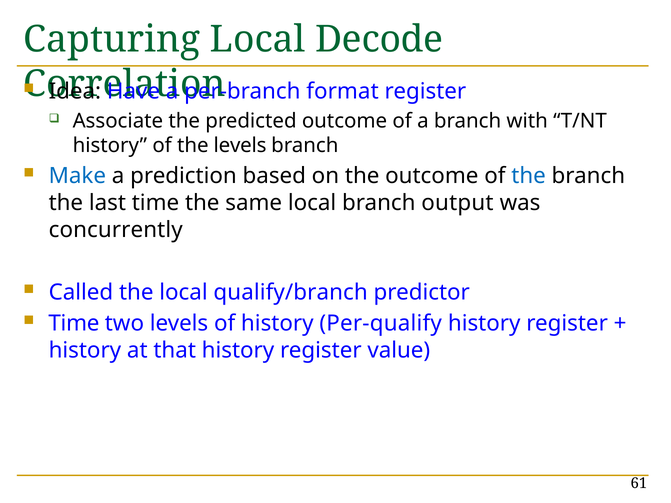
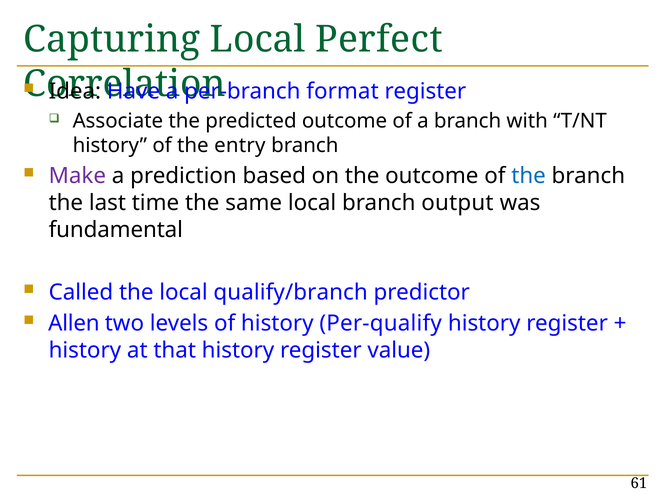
Decode: Decode -> Perfect
the levels: levels -> entry
Make colour: blue -> purple
concurrently: concurrently -> fundamental
Time at (74, 324): Time -> Allen
